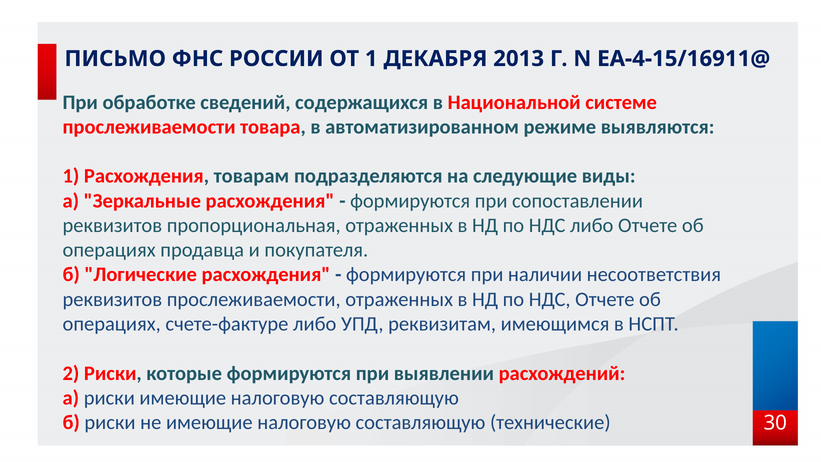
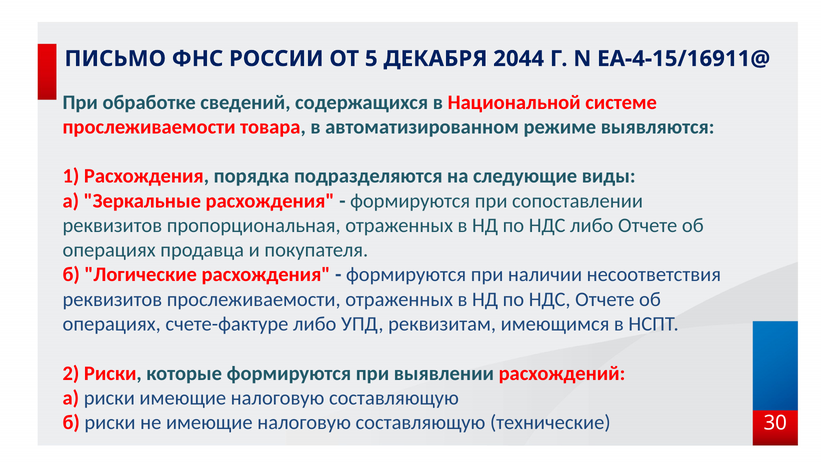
ОТ 1: 1 -> 5
2013: 2013 -> 2044
товарам: товарам -> порядка
